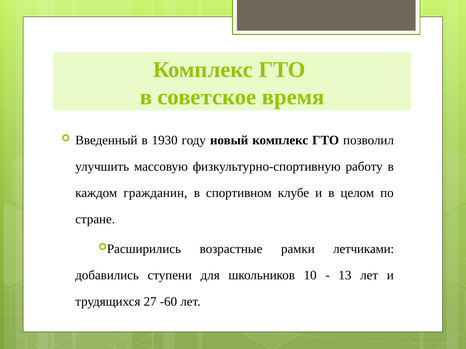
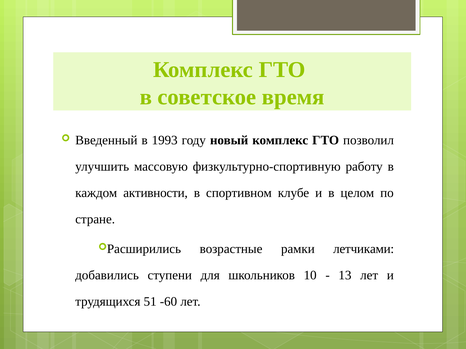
1930: 1930 -> 1993
гражданин: гражданин -> активности
27: 27 -> 51
